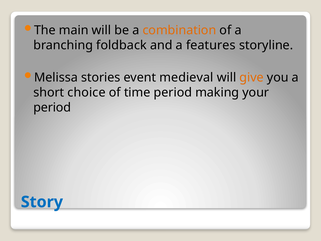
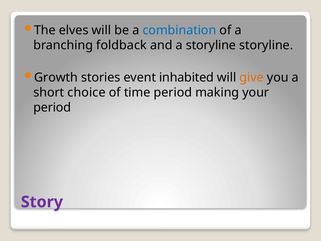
main: main -> elves
combination colour: orange -> blue
a features: features -> storyline
Melissa: Melissa -> Growth
medieval: medieval -> inhabited
Story colour: blue -> purple
